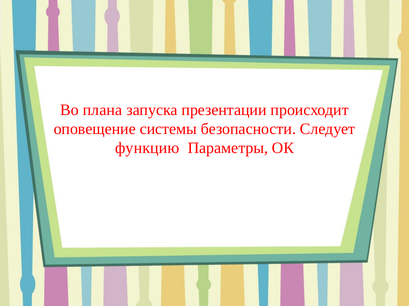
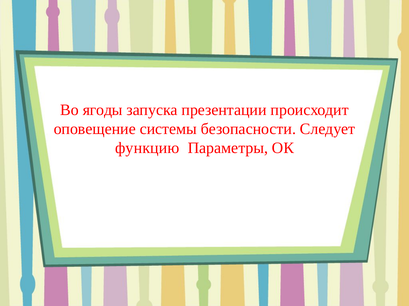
плана: плана -> ягоды
